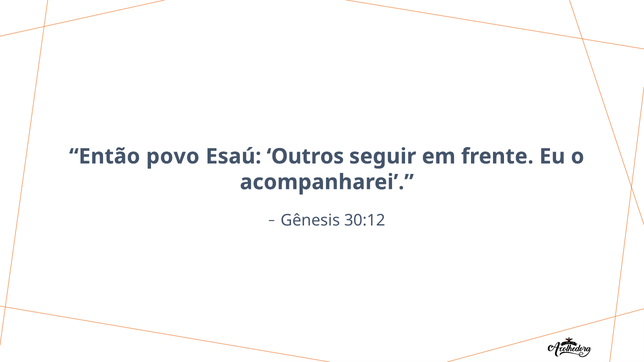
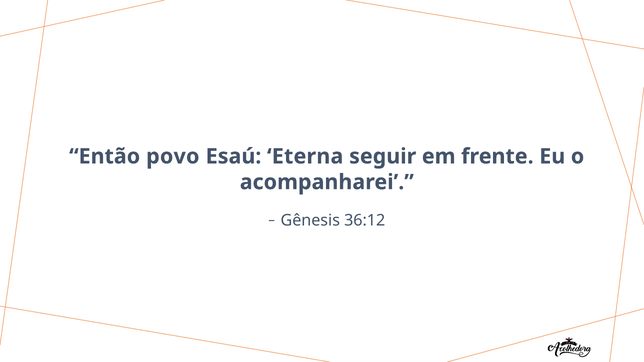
Outros: Outros -> Eterna
30:12: 30:12 -> 36:12
